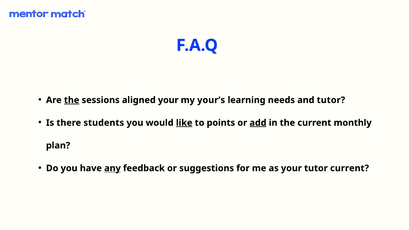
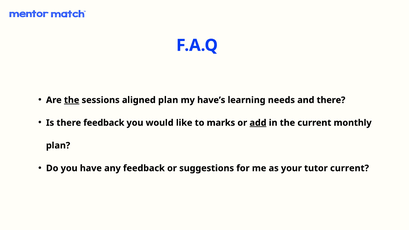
aligned your: your -> plan
your’s: your’s -> have’s
and tutor: tutor -> there
there students: students -> feedback
like underline: present -> none
points: points -> marks
any underline: present -> none
